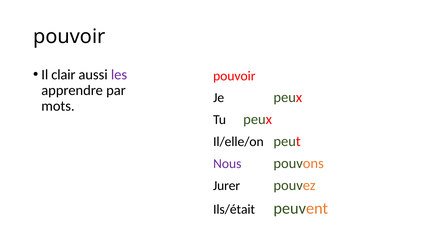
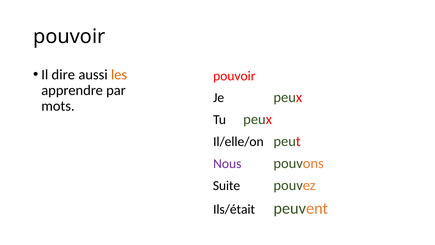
clair: clair -> dire
les colour: purple -> orange
Jurer: Jurer -> Suite
